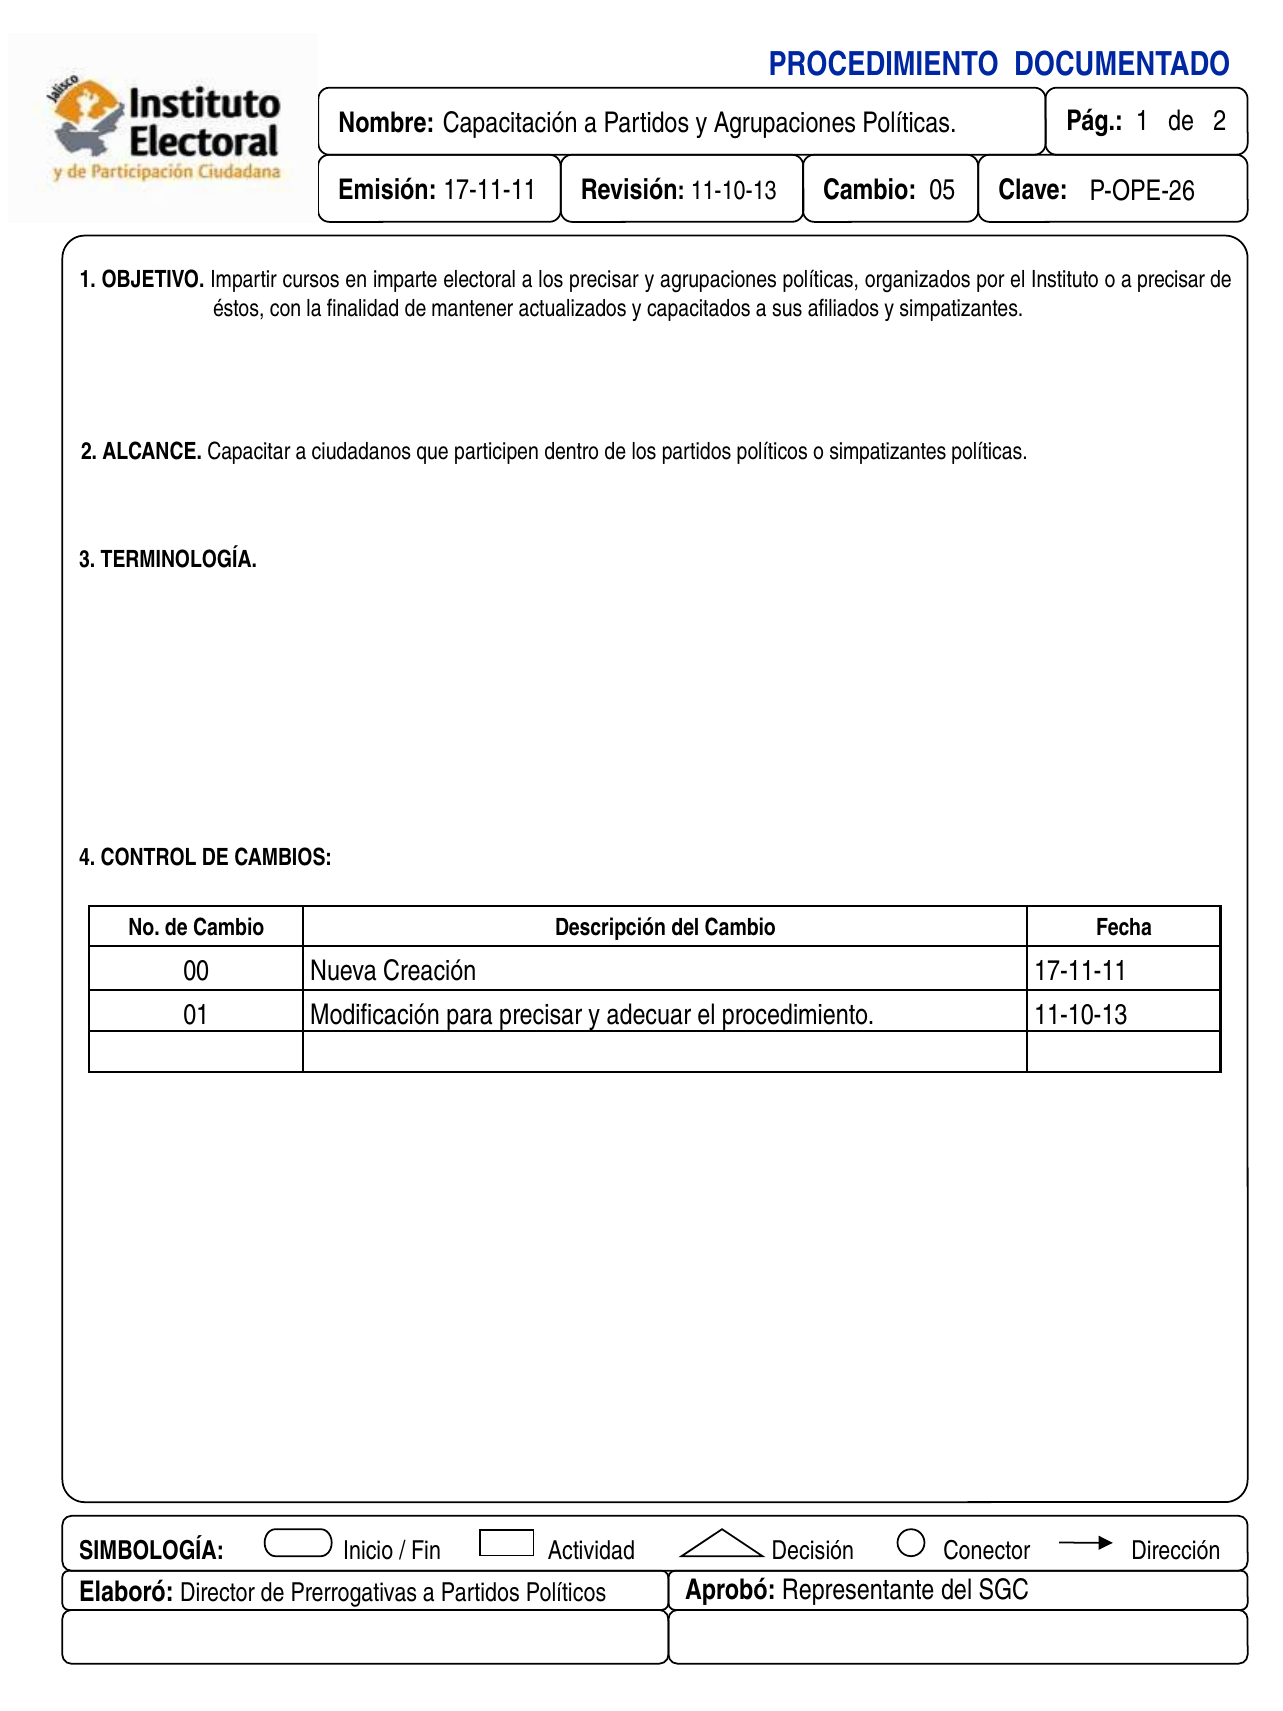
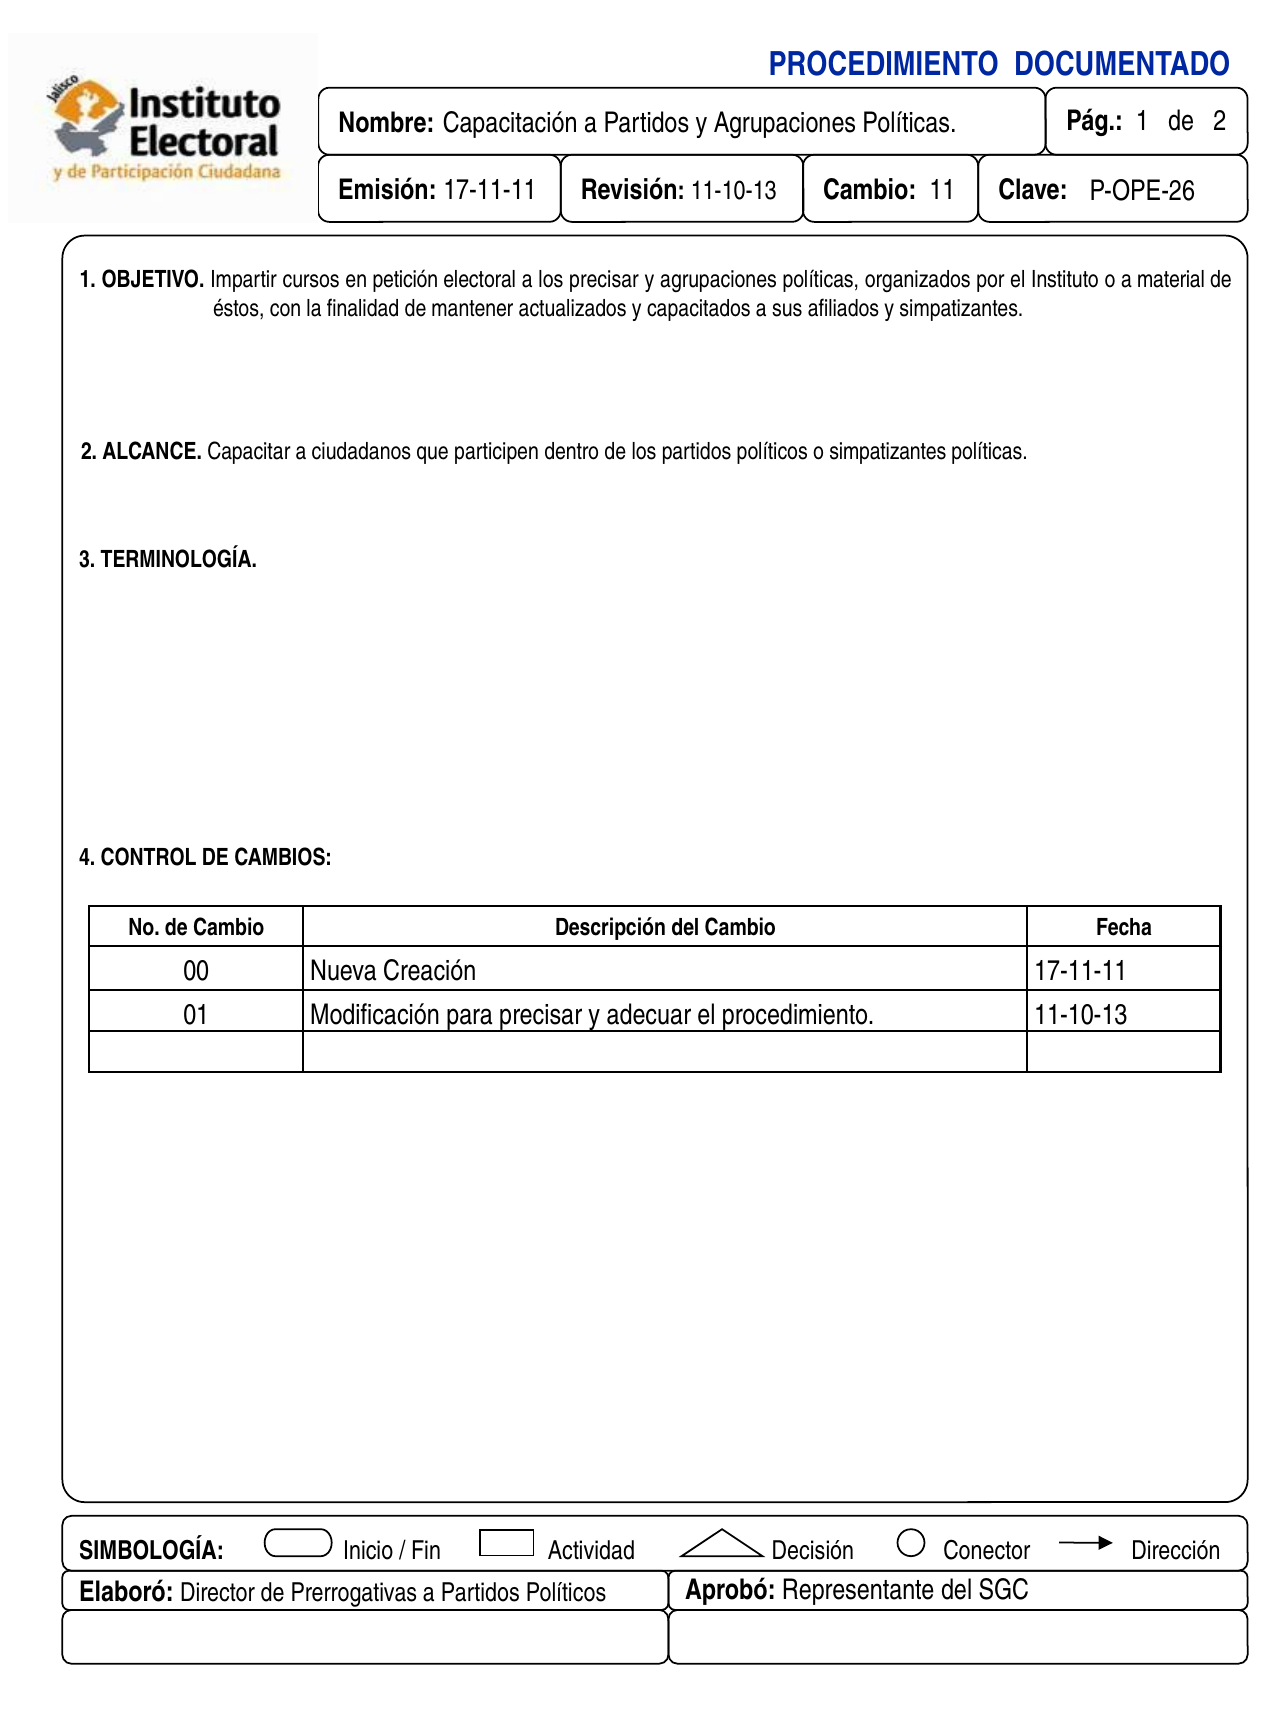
05: 05 -> 11
imparte: imparte -> petición
a precisar: precisar -> material
